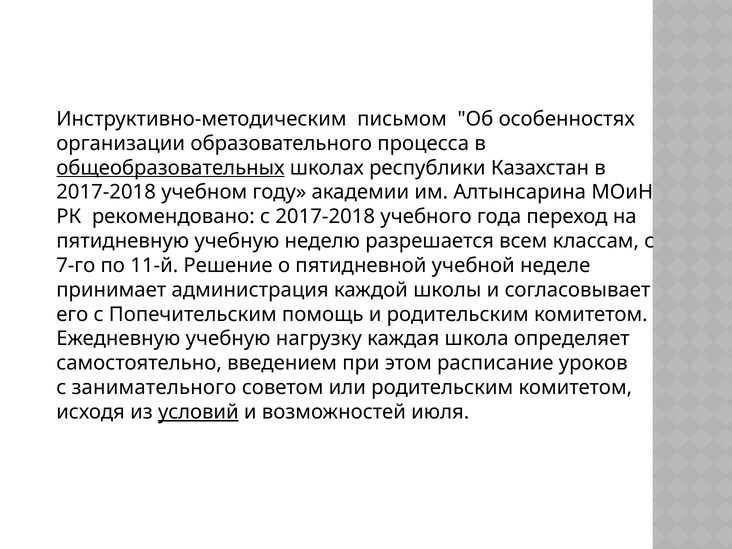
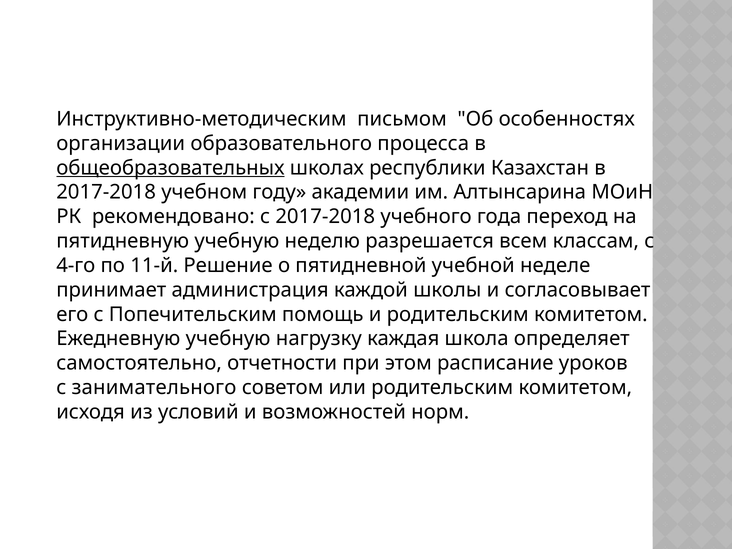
7-го: 7-го -> 4-го
введением: введением -> отчетности
условий underline: present -> none
июля: июля -> норм
